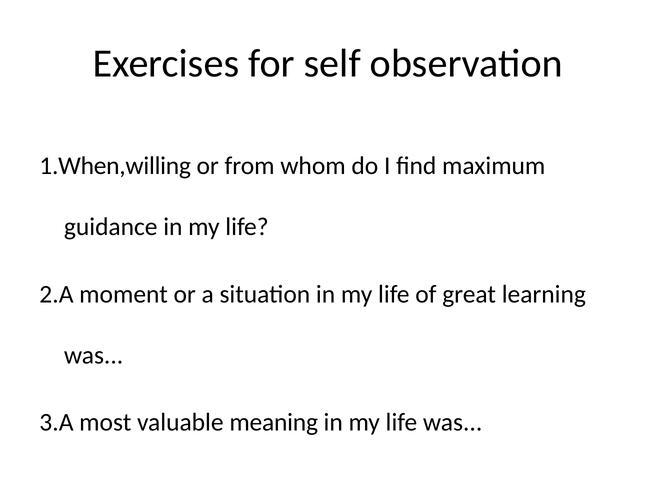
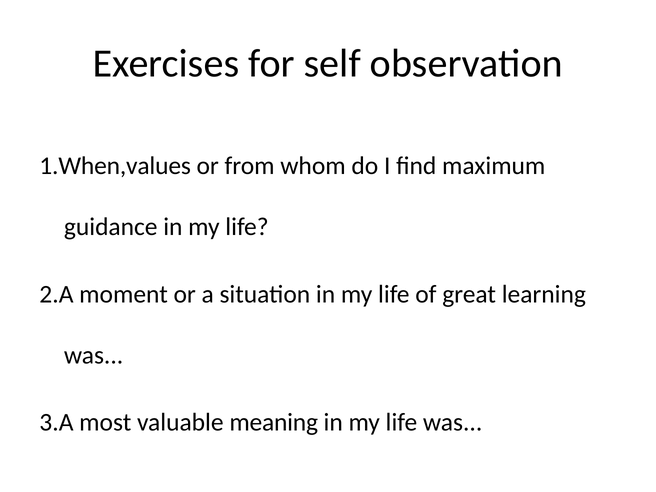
1.When,willing: 1.When,willing -> 1.When,values
